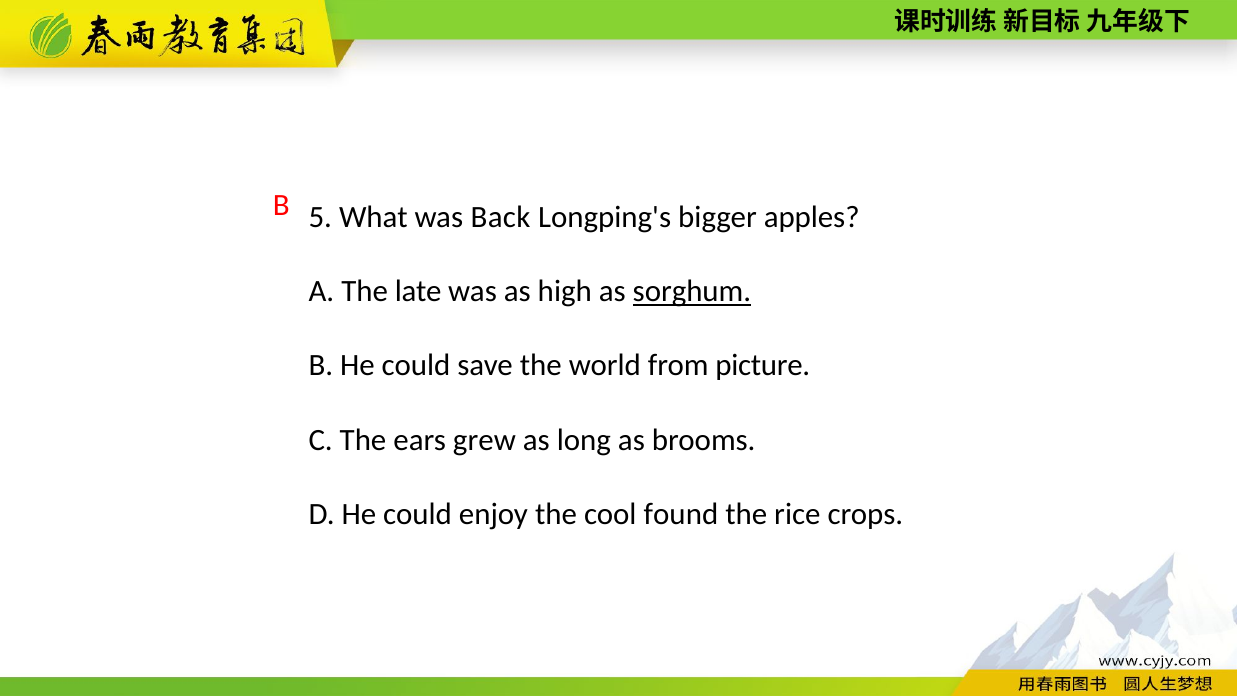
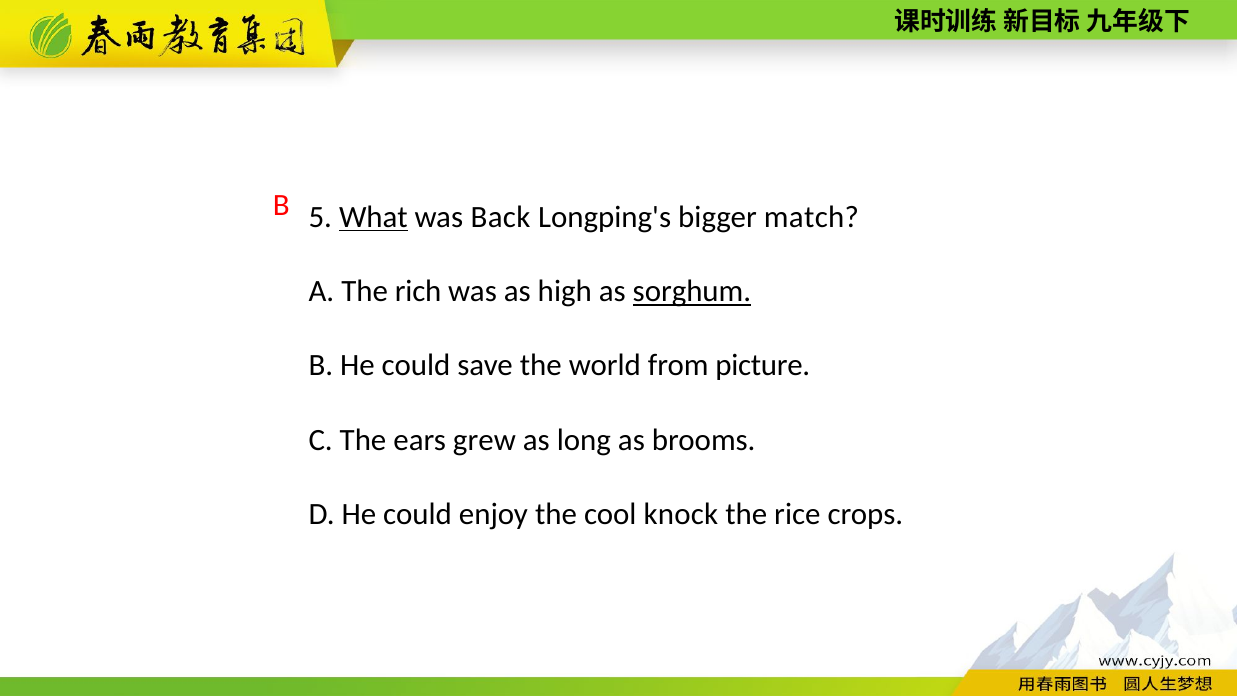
What underline: none -> present
apples: apples -> match
late: late -> rich
found: found -> knock
